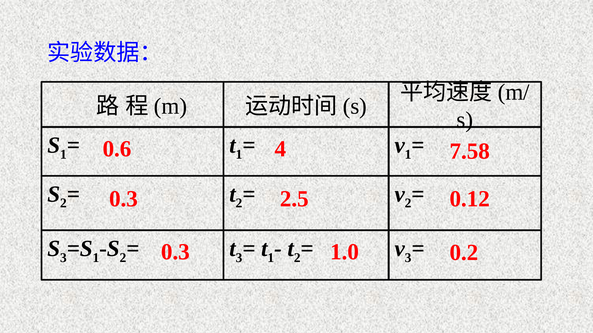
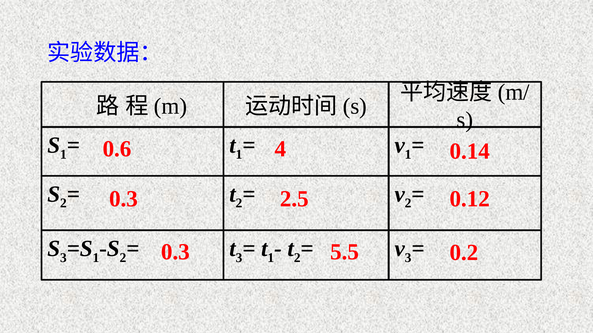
7.58: 7.58 -> 0.14
1.0: 1.0 -> 5.5
